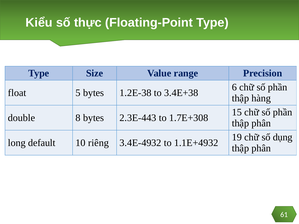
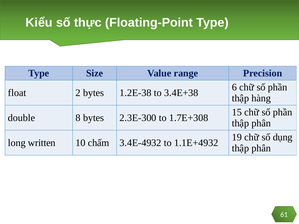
5: 5 -> 2
2.3E-443: 2.3E-443 -> 2.3E-300
default: default -> written
riêng: riêng -> chấm
